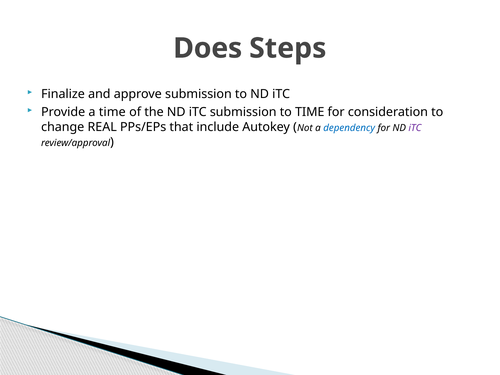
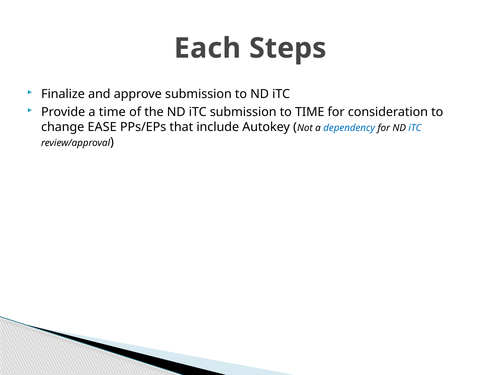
Does: Does -> Each
REAL: REAL -> EASE
iTC at (415, 128) colour: purple -> blue
